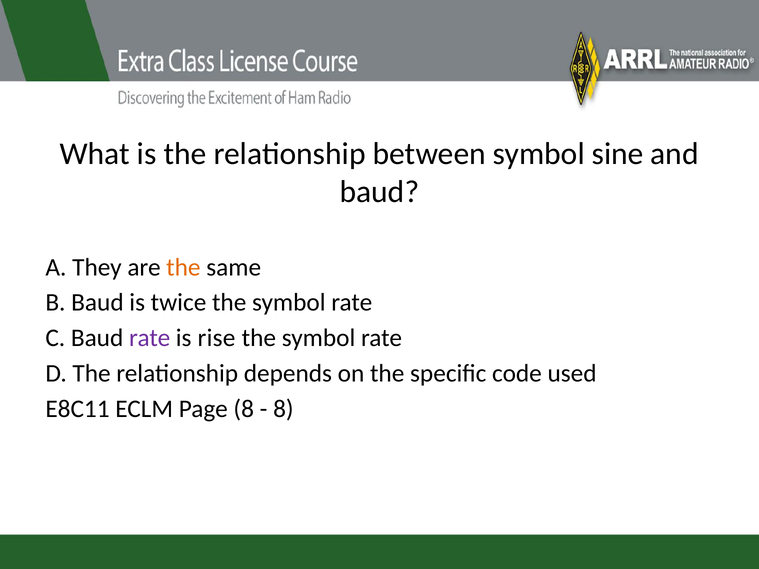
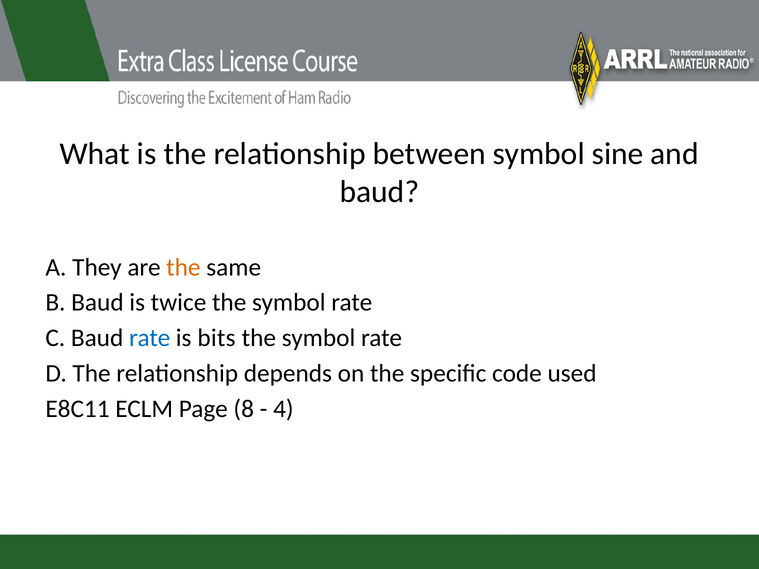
rate at (150, 338) colour: purple -> blue
rise: rise -> bits
8 at (283, 409): 8 -> 4
